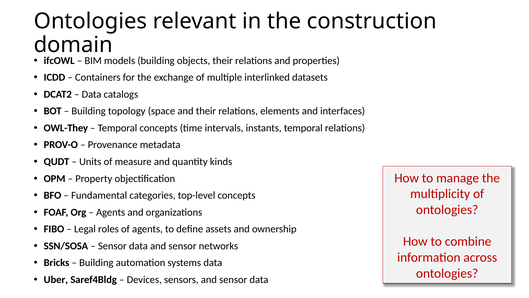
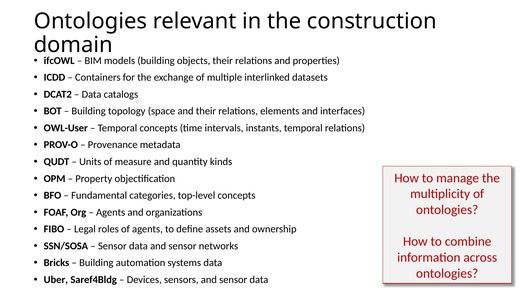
OWL-They: OWL-They -> OWL-User
